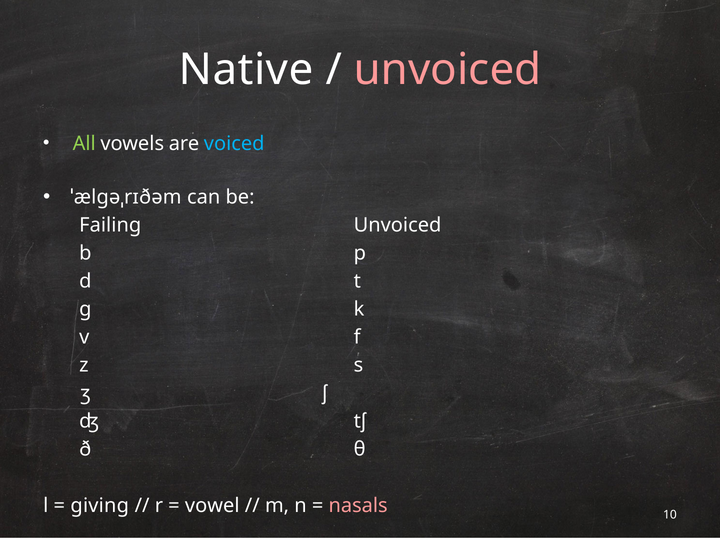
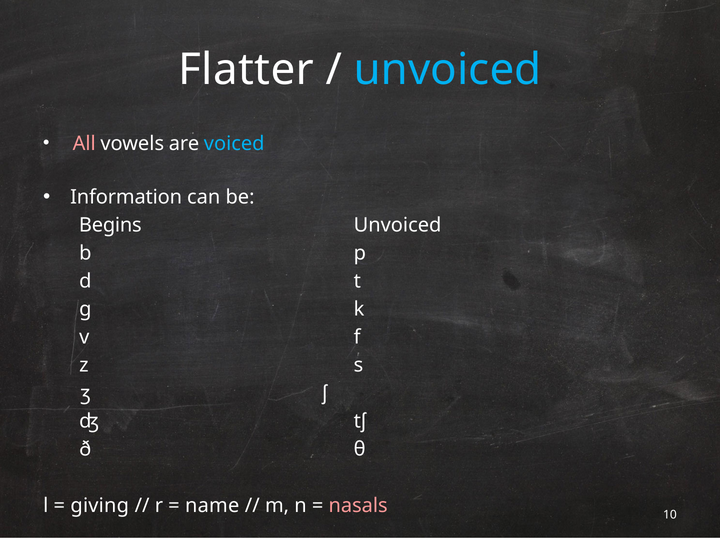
Native: Native -> Flatter
unvoiced at (448, 70) colour: pink -> light blue
All colour: light green -> pink
ˈælgəˌrɪðəm: ˈælgəˌrɪðəm -> Information
Failing: Failing -> Begins
vowel: vowel -> name
